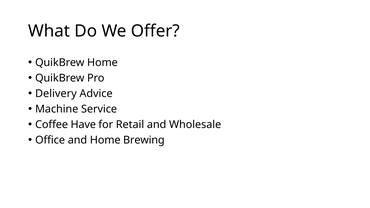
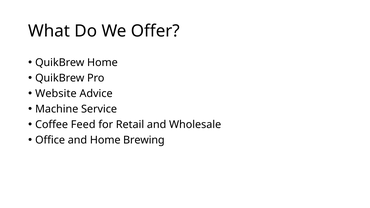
Delivery: Delivery -> Website
Have: Have -> Feed
